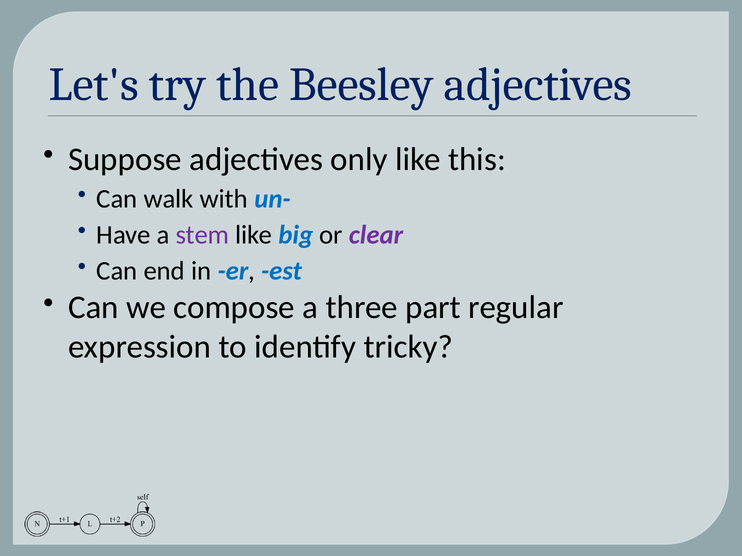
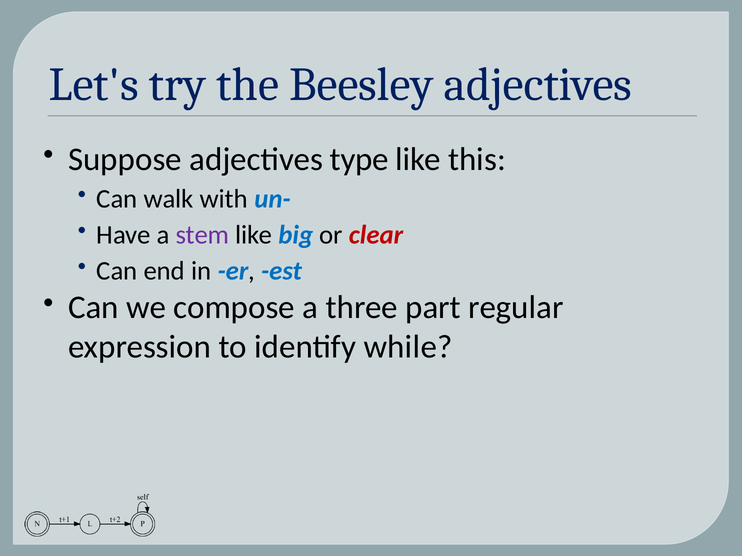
only: only -> type
clear colour: purple -> red
tricky: tricky -> while
